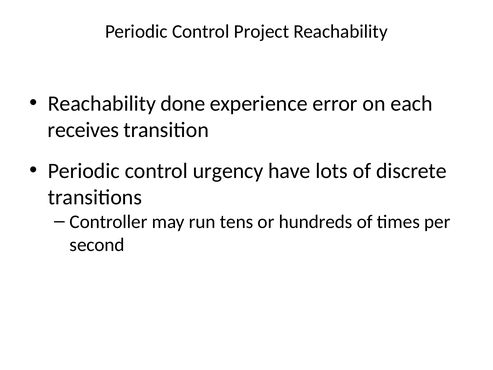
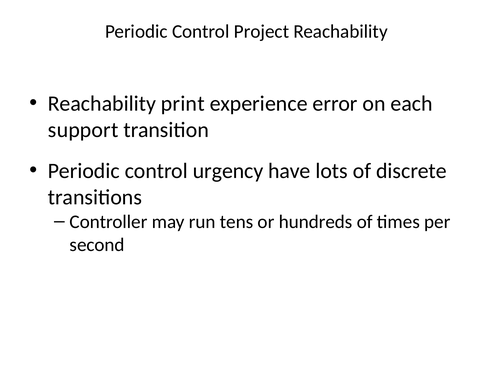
done: done -> print
receives: receives -> support
